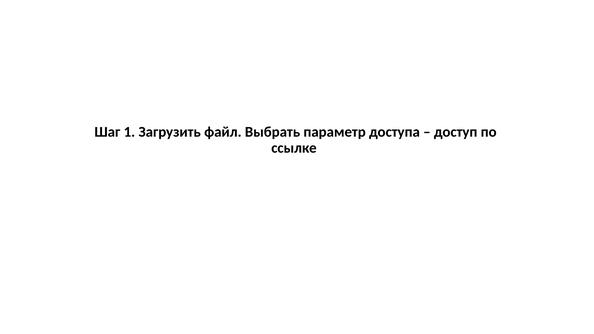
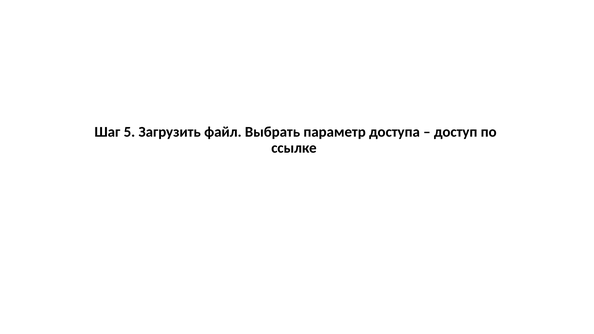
1: 1 -> 5
